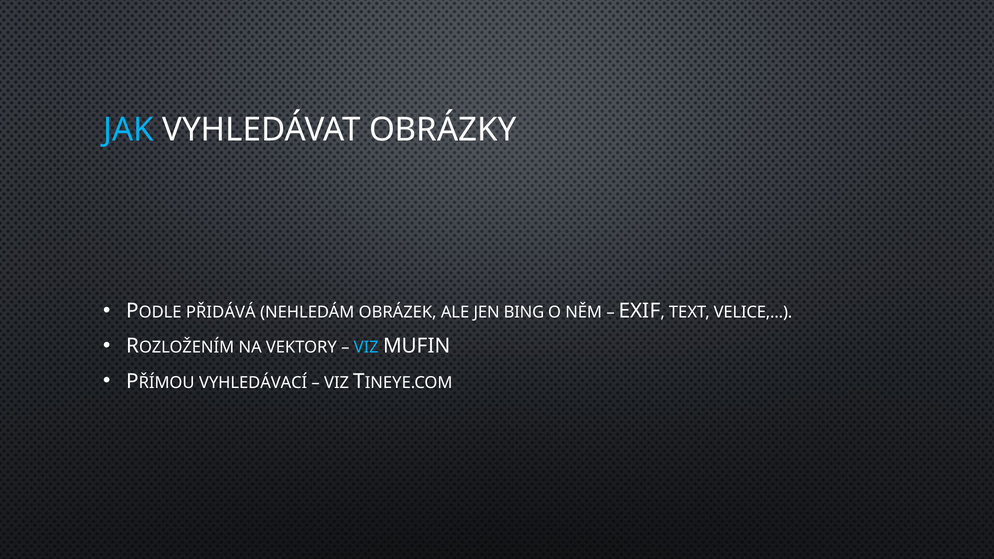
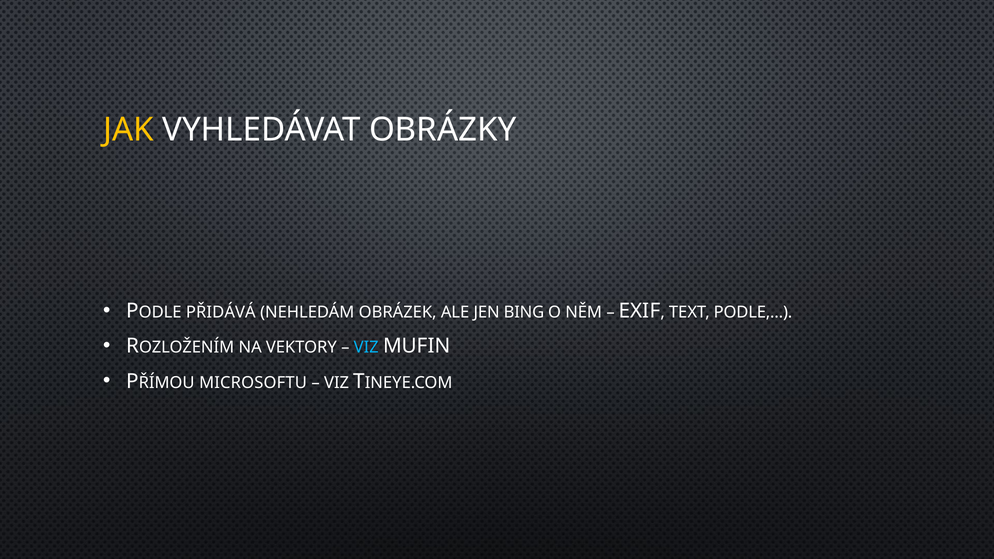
JAK colour: light blue -> yellow
VELICE,…: VELICE,… -> PODLE,…
VYHLEDÁVACÍ: VYHLEDÁVACÍ -> MICROSOFTU
